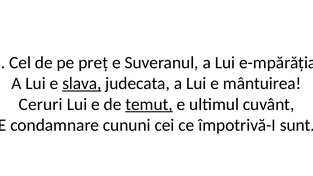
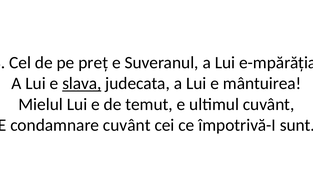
Ceruri: Ceruri -> Mielul
temut underline: present -> none
condamnare cununi: cununi -> cuvânt
